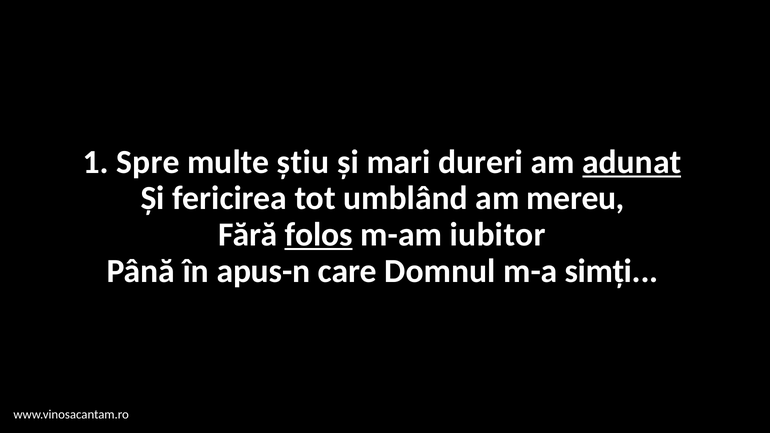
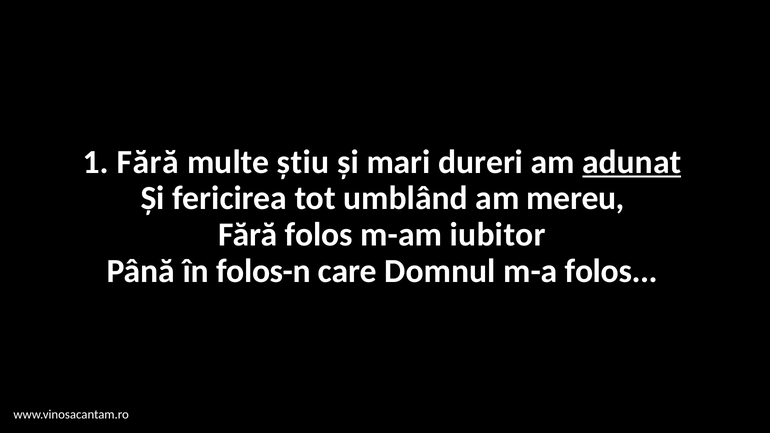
1 Spre: Spre -> Fără
folos at (319, 235) underline: present -> none
apus-n: apus-n -> folos-n
m-a simți: simți -> folos
